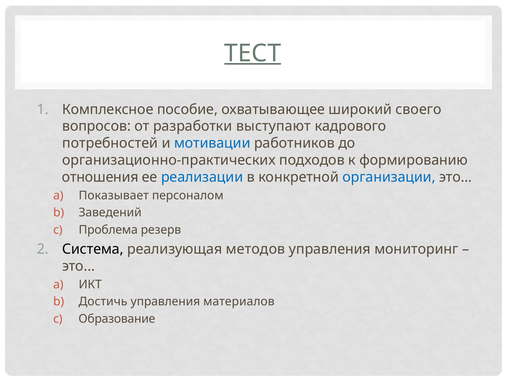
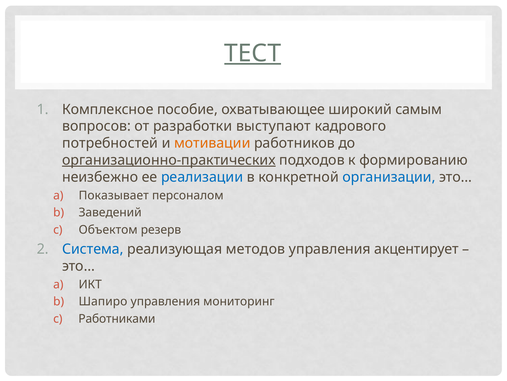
своего: своего -> самым
мотивации colour: blue -> orange
организационно-практических underline: none -> present
отношения: отношения -> неизбежно
Проблема: Проблема -> Объектом
Система colour: black -> blue
мониторинг: мониторинг -> акцентирует
Достичь: Достичь -> Шапиро
материалов: материалов -> мониторинг
Образование: Образование -> Работниками
